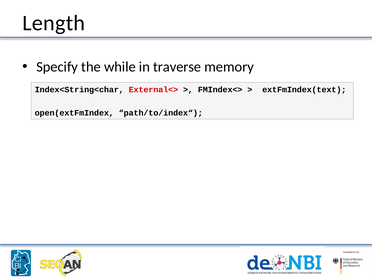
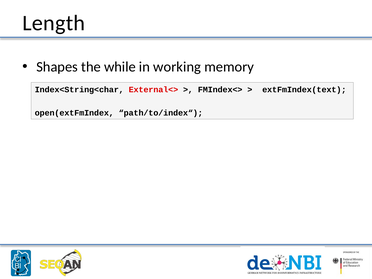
Specify: Specify -> Shapes
traverse: traverse -> working
